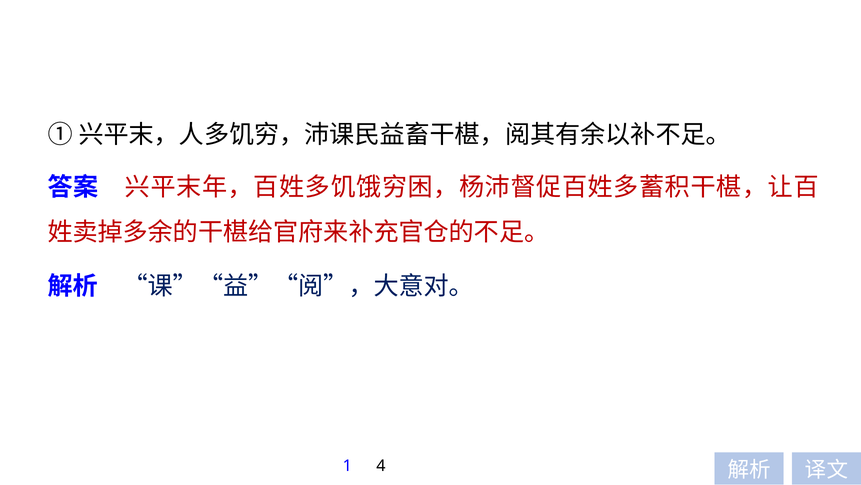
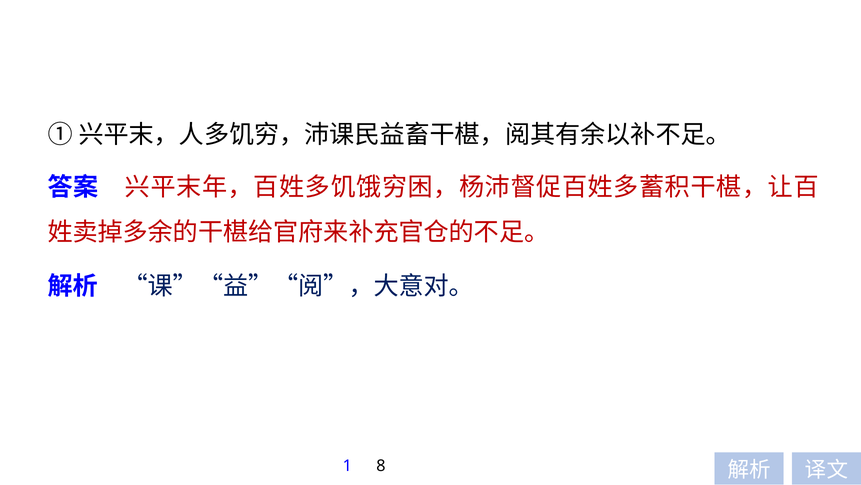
4: 4 -> 8
